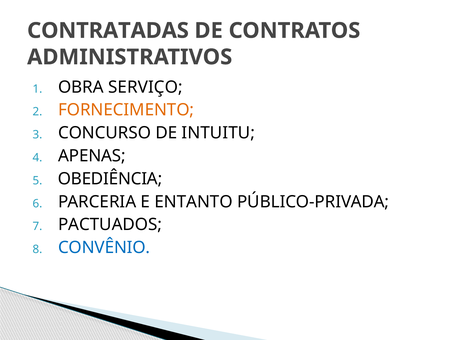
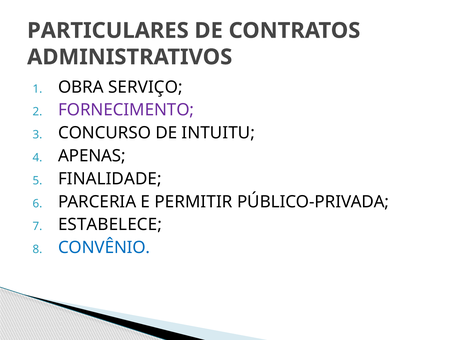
CONTRATADAS: CONTRATADAS -> PARTICULARES
FORNECIMENTO colour: orange -> purple
OBEDIÊNCIA: OBEDIÊNCIA -> FINALIDADE
ENTANTO: ENTANTO -> PERMITIR
PACTUADOS: PACTUADOS -> ESTABELECE
